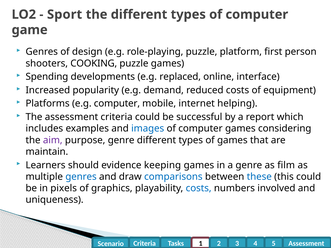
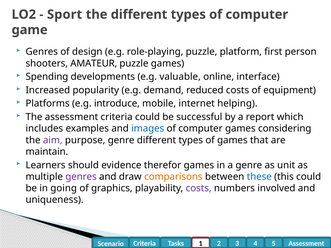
COOKING: COOKING -> AMATEUR
replaced: replaced -> valuable
e.g computer: computer -> introduce
keeping: keeping -> therefor
film: film -> unit
genres at (81, 177) colour: blue -> purple
comparisons colour: blue -> orange
pixels: pixels -> going
costs at (199, 188) colour: blue -> purple
